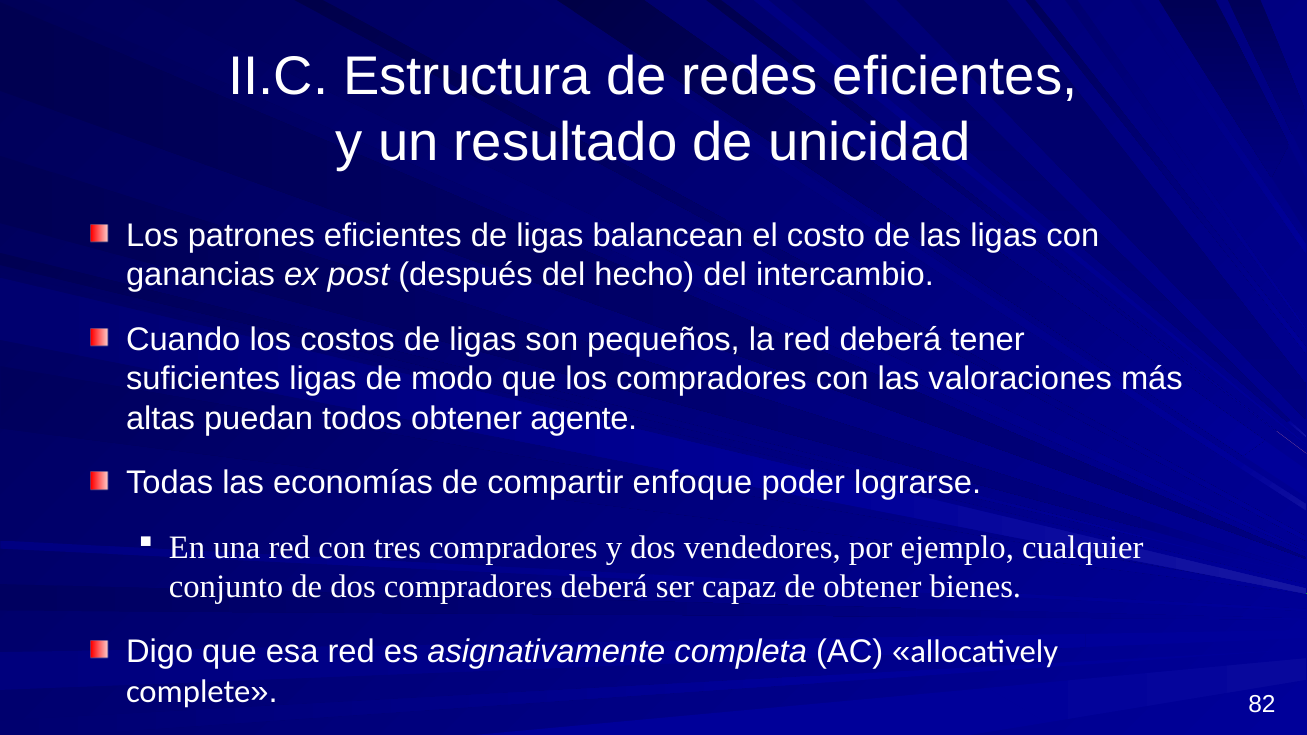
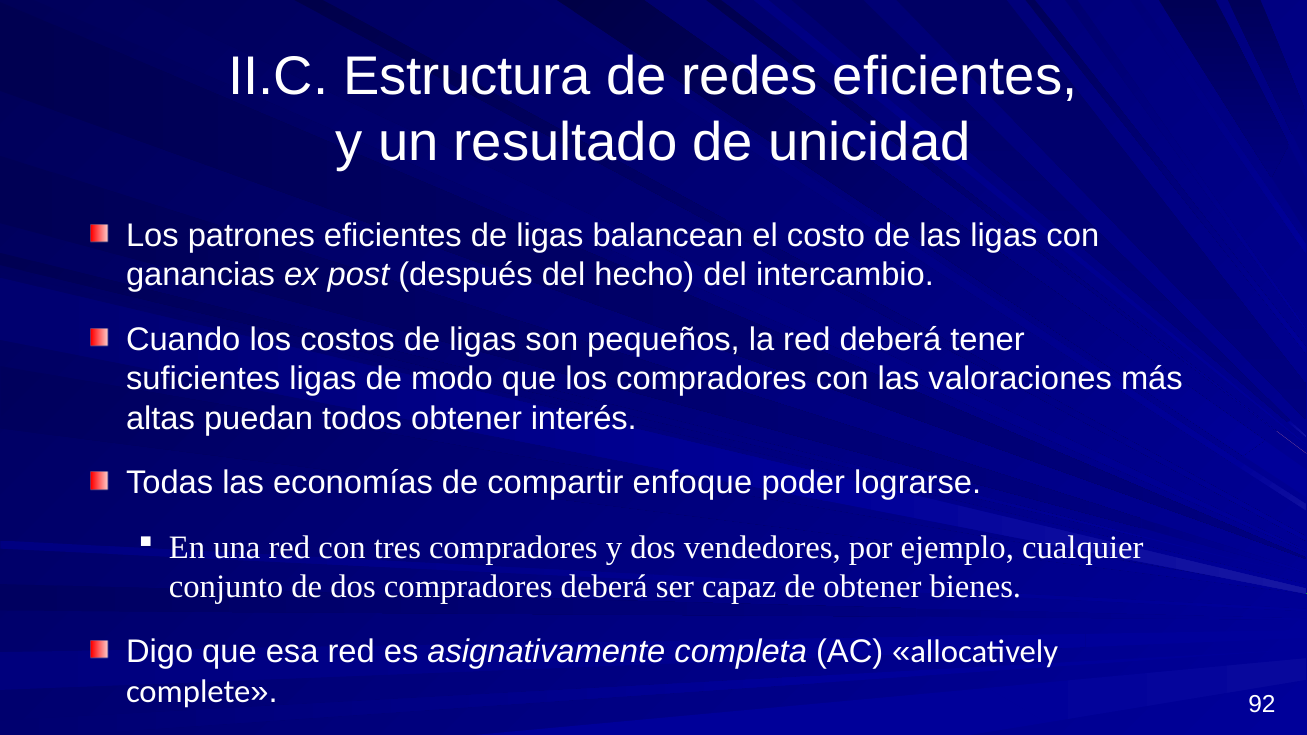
agente: agente -> interés
82: 82 -> 92
